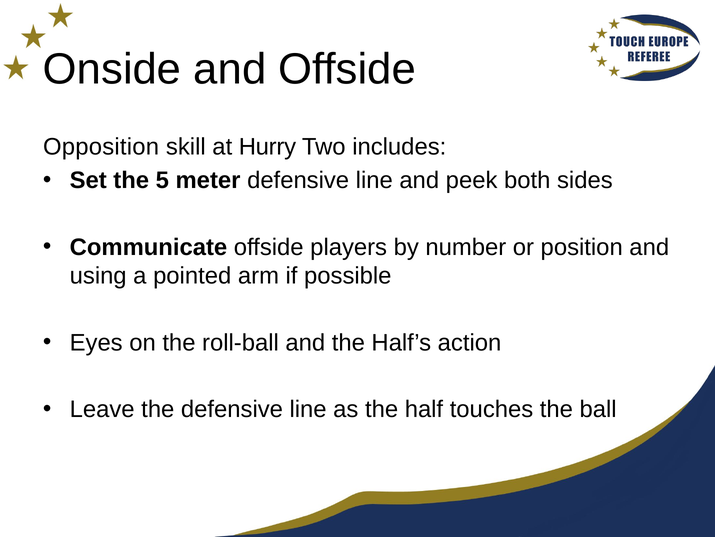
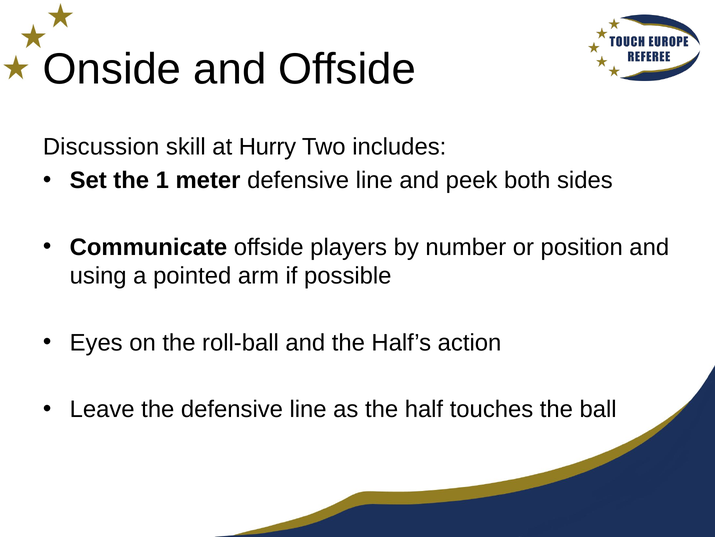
Opposition: Opposition -> Discussion
5: 5 -> 1
